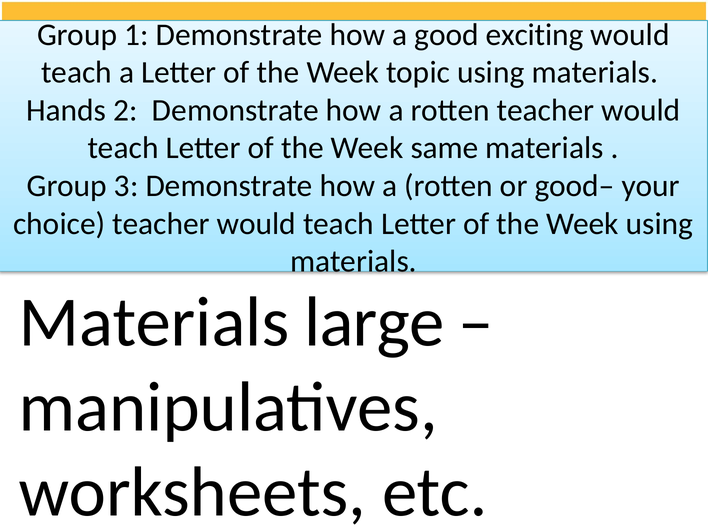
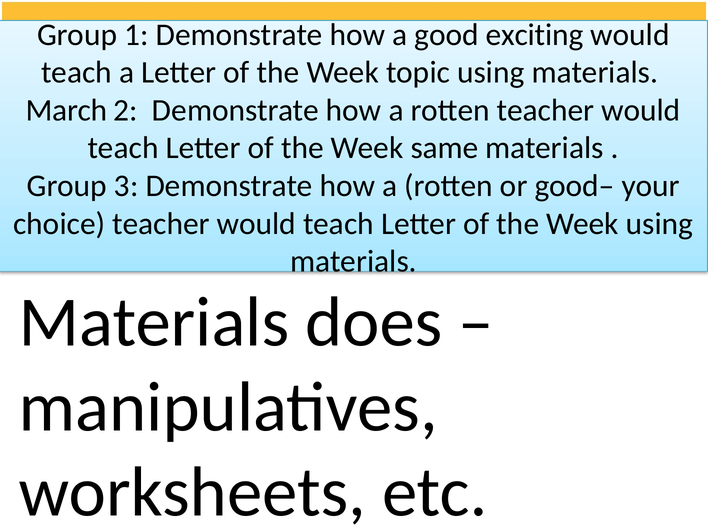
Hands: Hands -> March
large: large -> does
